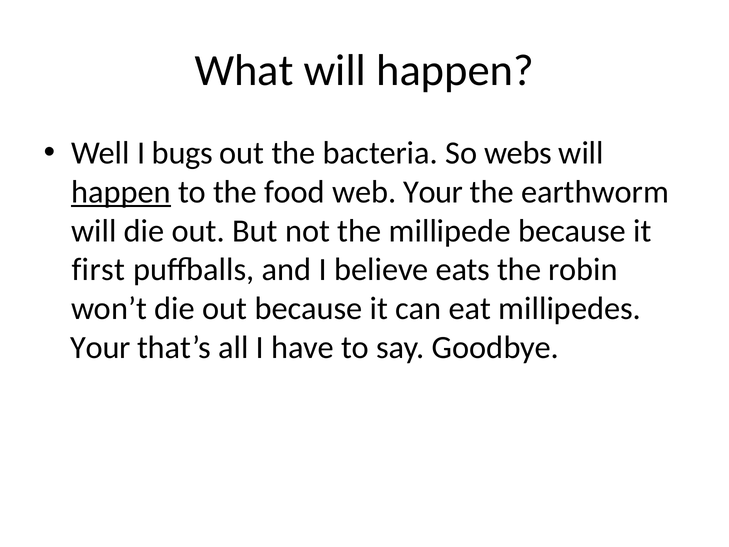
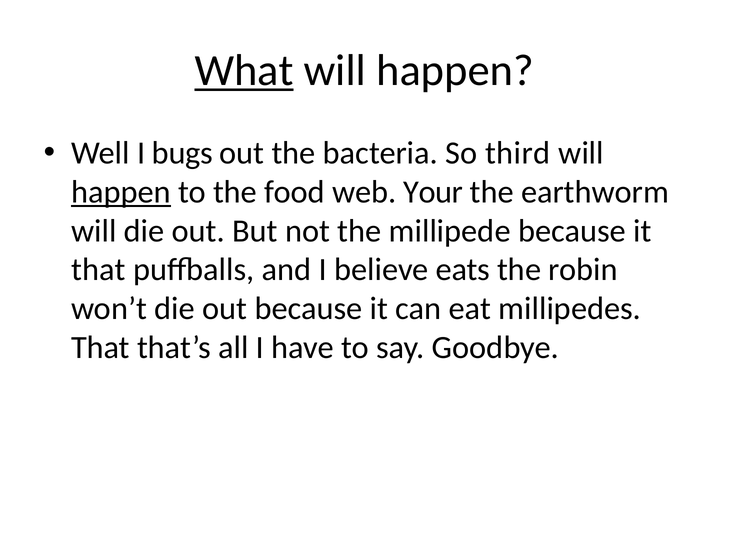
What underline: none -> present
webs: webs -> third
first at (98, 270): first -> that
Your at (101, 347): Your -> That
